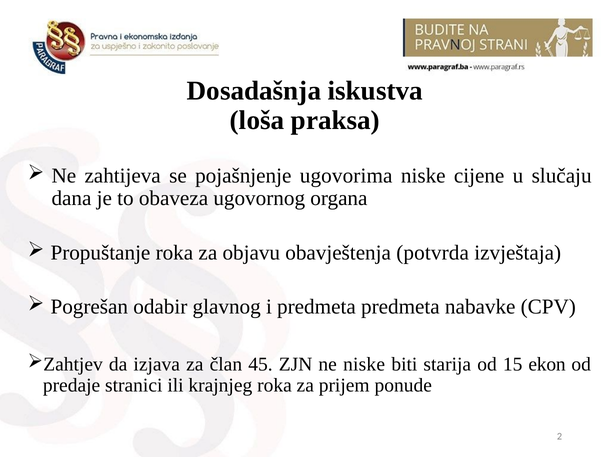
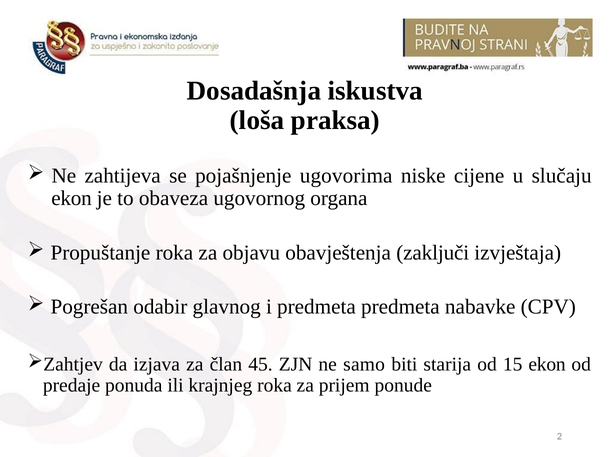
dana at (71, 199): dana -> ekon
potvrda: potvrda -> zaključi
ne niske: niske -> samo
stranici: stranici -> ponuda
